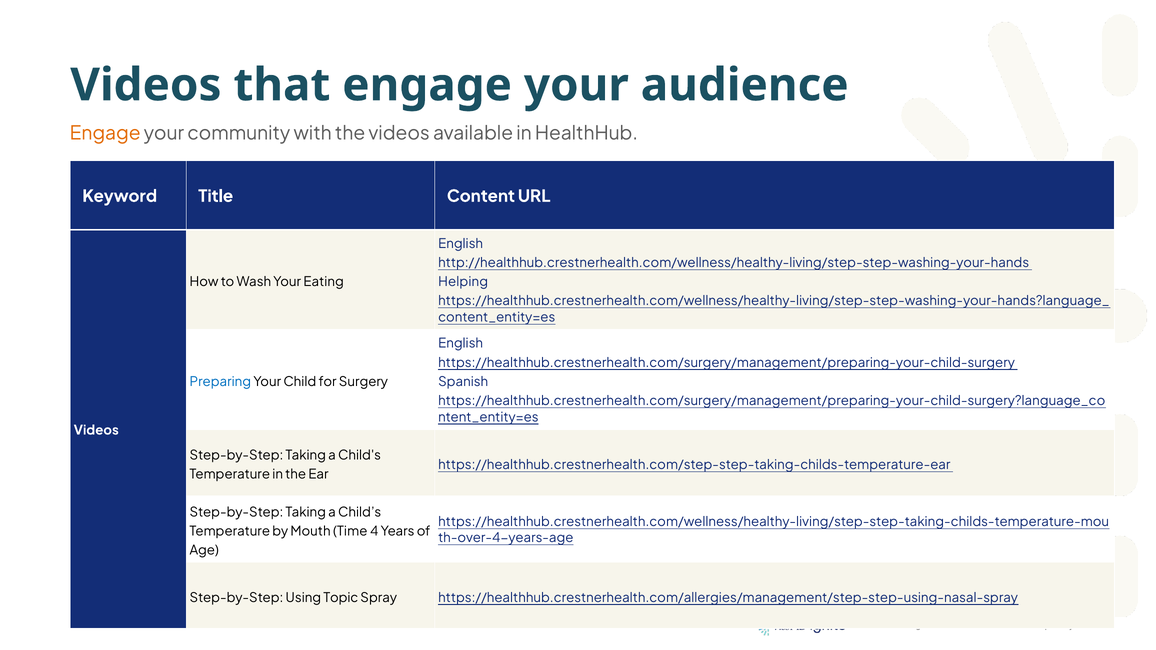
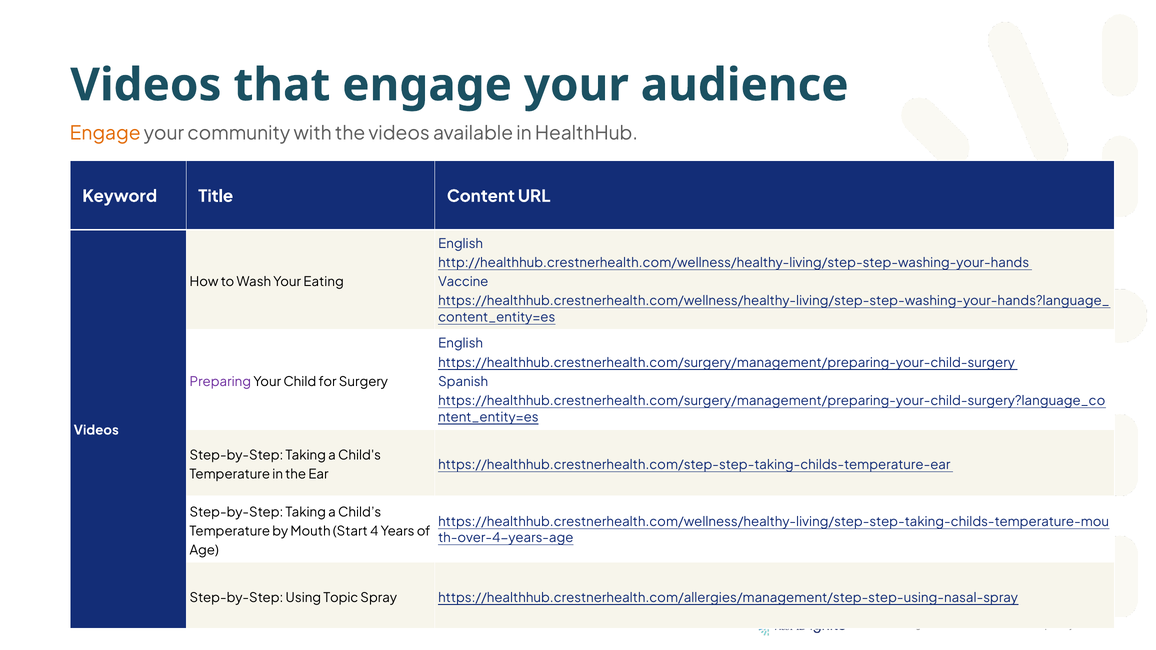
Helping: Helping -> Vaccine
Preparing colour: blue -> purple
Time: Time -> Start
